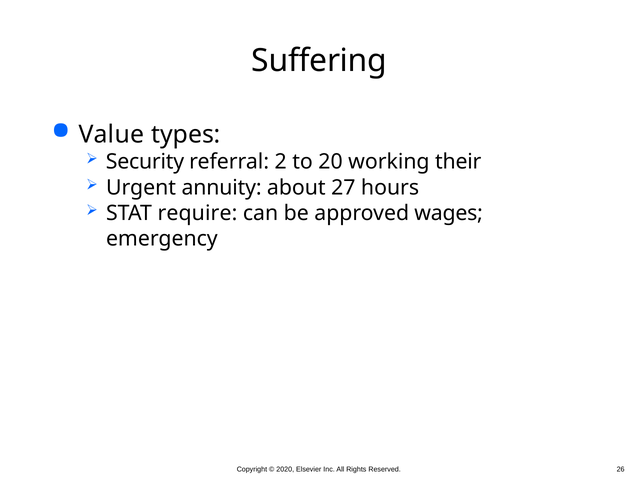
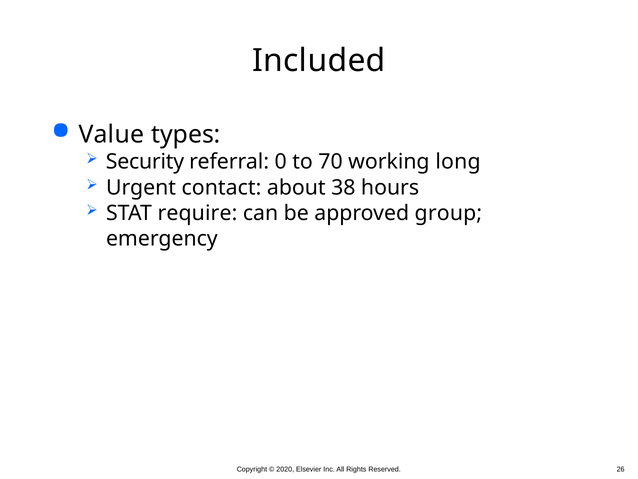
Suffering: Suffering -> Included
2: 2 -> 0
20: 20 -> 70
their: their -> long
annuity: annuity -> contact
27: 27 -> 38
wages: wages -> group
